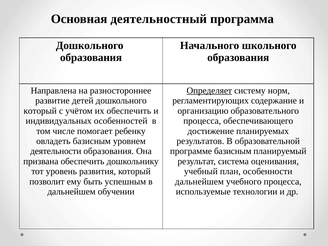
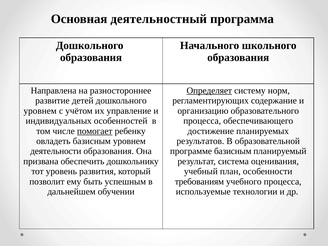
который at (40, 111): который -> уровнем
их обеспечить: обеспечить -> управление
помогает underline: none -> present
дальнейшем at (199, 182): дальнейшем -> требованиям
